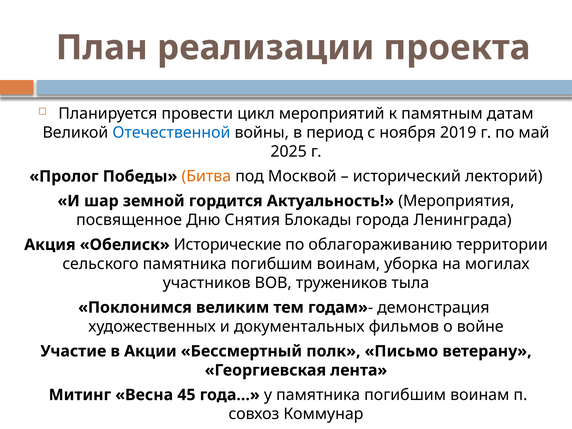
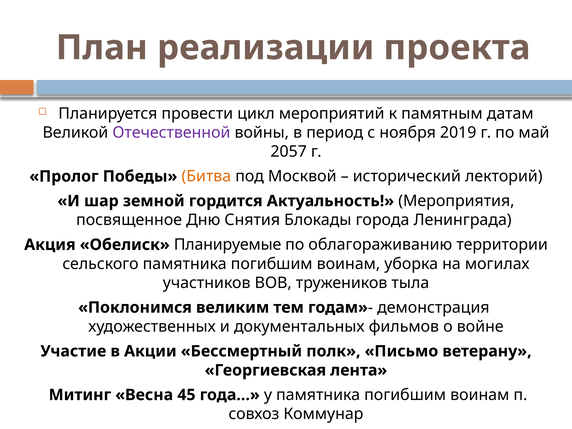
Отечественной colour: blue -> purple
2025: 2025 -> 2057
Исторические: Исторические -> Планируемые
